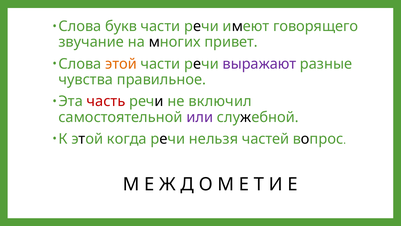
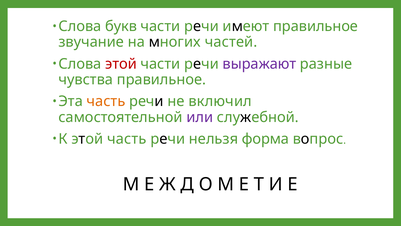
имеют говорящего: говорящего -> правильное
привет: привет -> частей
этой at (121, 64) colour: orange -> red
часть at (106, 101) colour: red -> orange
этой когда: когда -> часть
частей: частей -> форма
